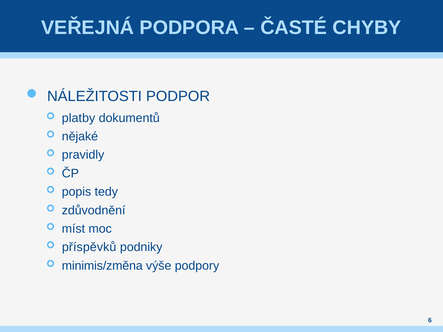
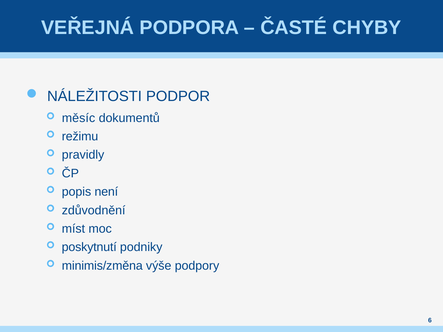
platby: platby -> měsíc
nějaké: nějaké -> režimu
tedy: tedy -> není
příspěvků: příspěvků -> poskytnutí
